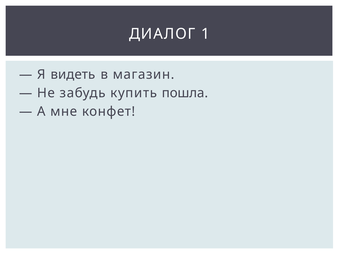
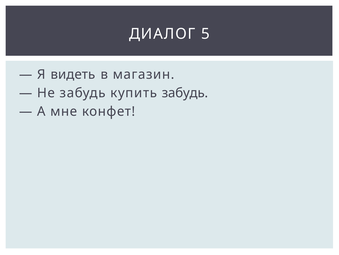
1: 1 -> 5
купить пошла: пошла -> забудь
